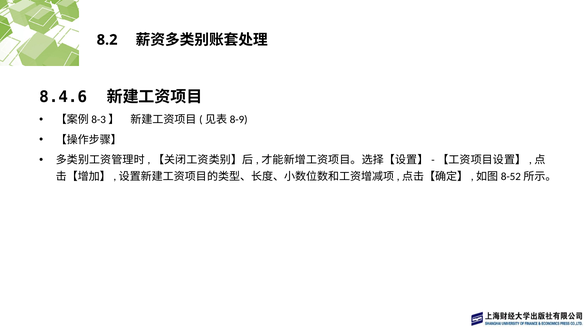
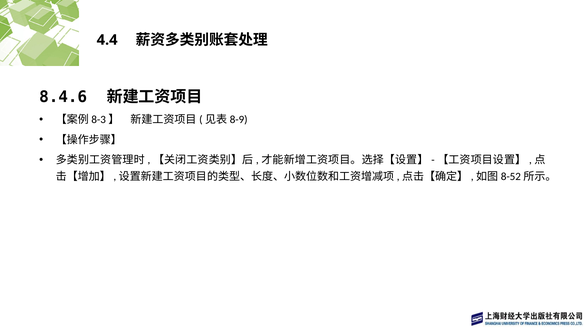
8.2: 8.2 -> 4.4
